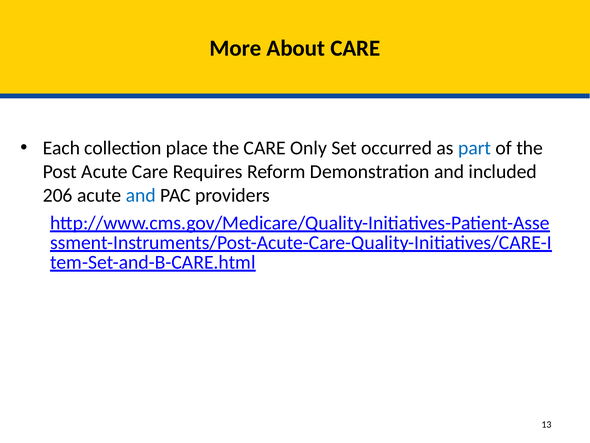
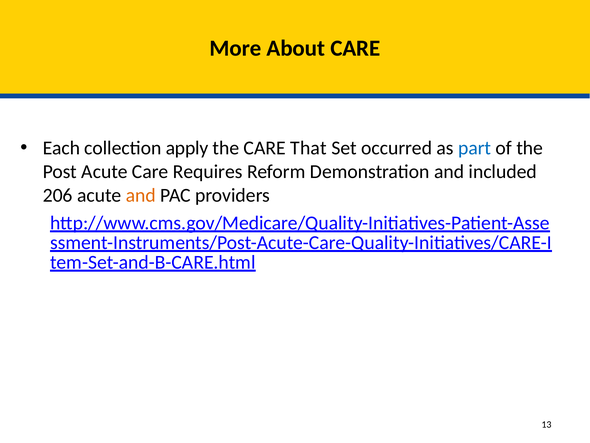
place: place -> apply
Only: Only -> That
and at (141, 195) colour: blue -> orange
